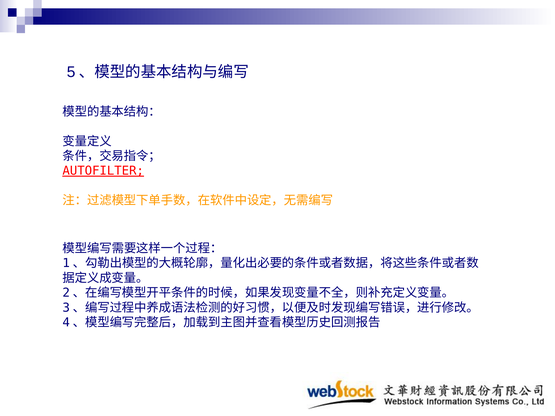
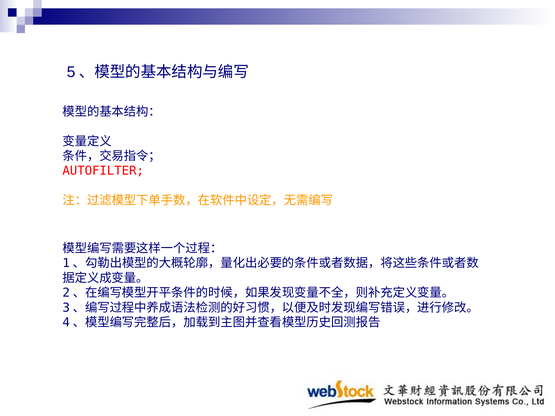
AUTOFILTER underline: present -> none
